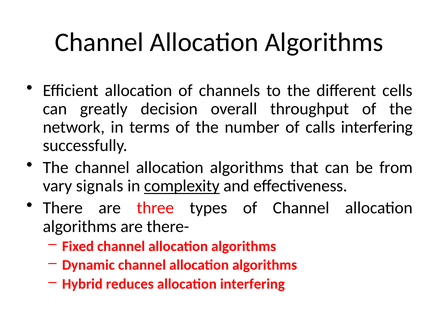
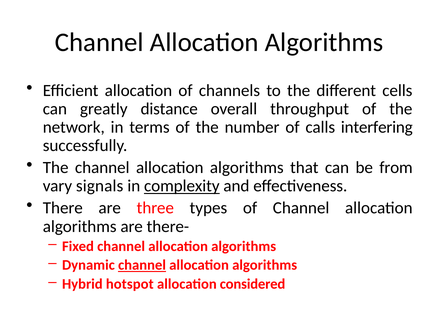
decision: decision -> distance
channel at (142, 265) underline: none -> present
reduces: reduces -> hotspot
allocation interfering: interfering -> considered
